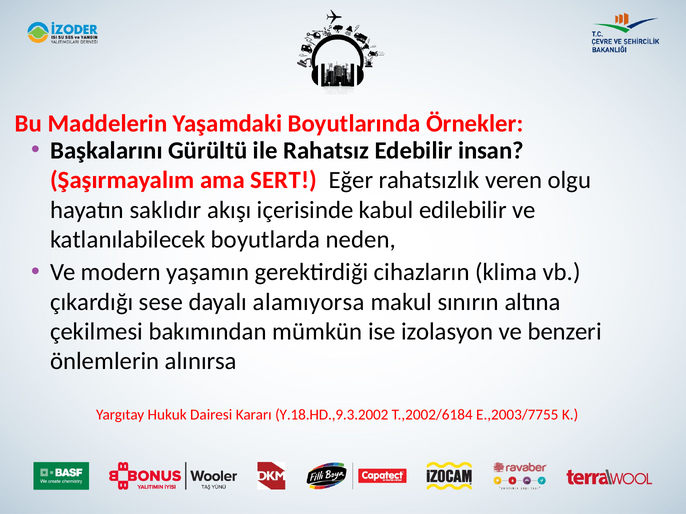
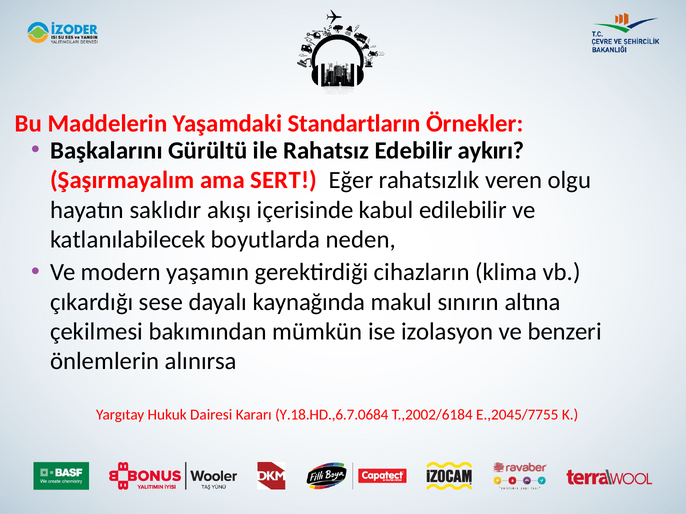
Boyutlarında: Boyutlarında -> Standartların
insan: insan -> aykırı
alamıyorsa: alamıyorsa -> kaynağında
Y.18.HD.,9.3.2002: Y.18.HD.,9.3.2002 -> Y.18.HD.,6.7.0684
E.,2003/7755: E.,2003/7755 -> E.,2045/7755
